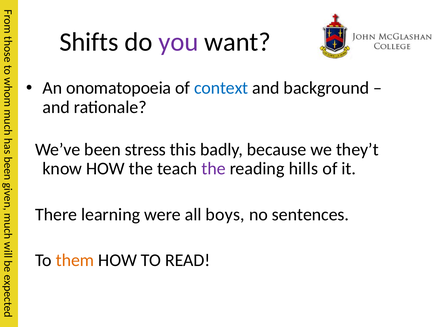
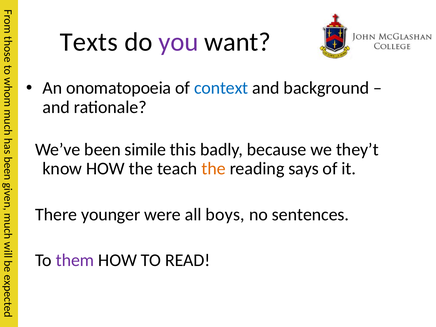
Shifts: Shifts -> Texts
stress: stress -> simile
the at (214, 169) colour: purple -> orange
hills: hills -> says
learning: learning -> younger
them colour: orange -> purple
